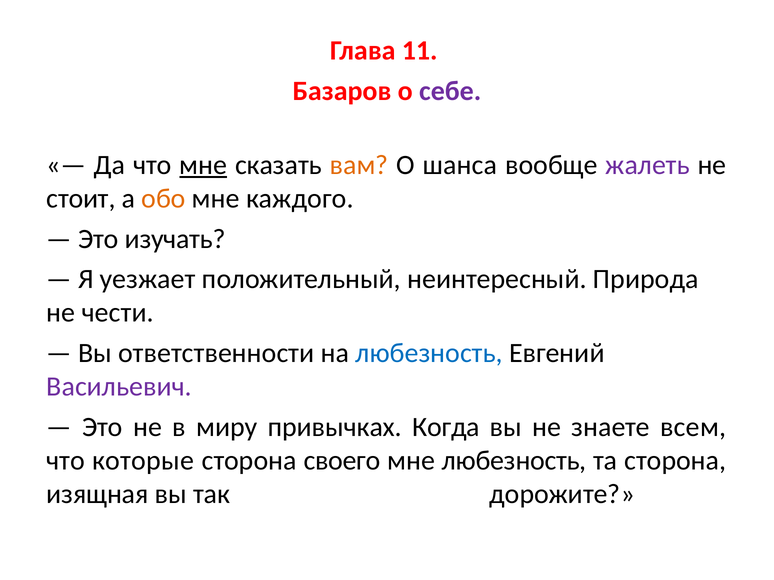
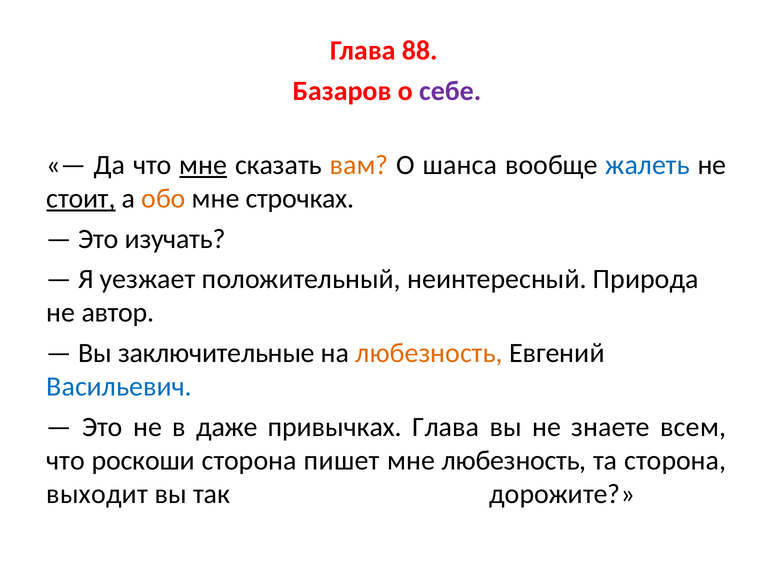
11: 11 -> 88
жалеть colour: purple -> blue
стоит underline: none -> present
каждого: каждого -> строчках
чести: чести -> автор
ответственности: ответственности -> заключительные
любезность at (429, 353) colour: blue -> orange
Васильевич colour: purple -> blue
миру: миру -> даже
привычках Когда: Когда -> Глава
которые: которые -> роскоши
своего: своего -> пишет
изящная: изящная -> выходит
